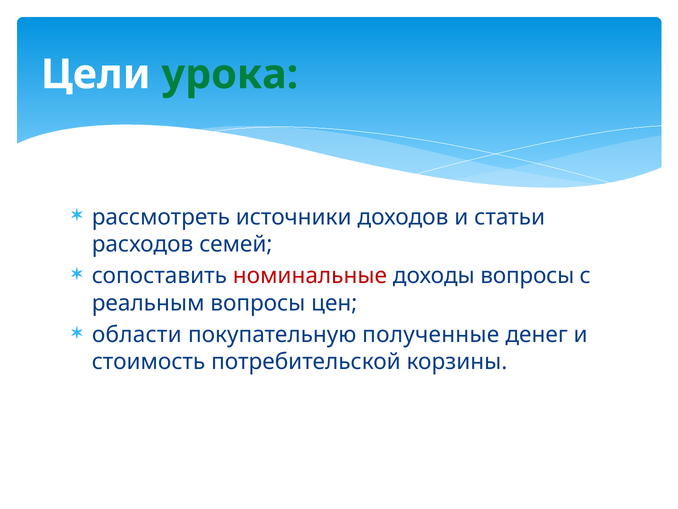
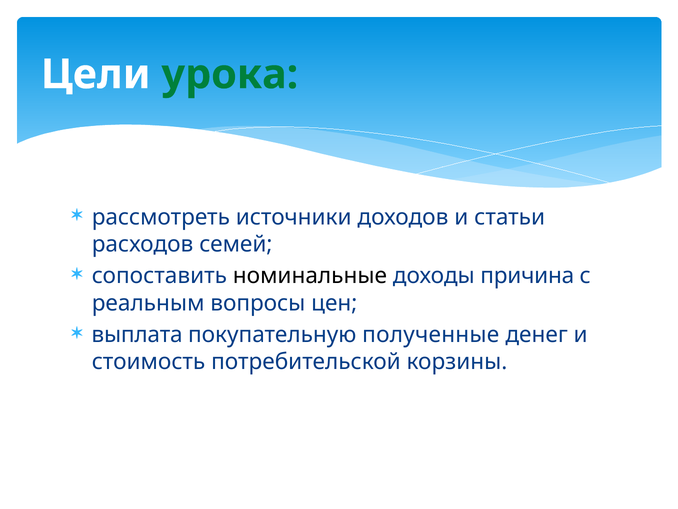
номинальные colour: red -> black
доходы вопросы: вопросы -> причина
области: области -> выплата
